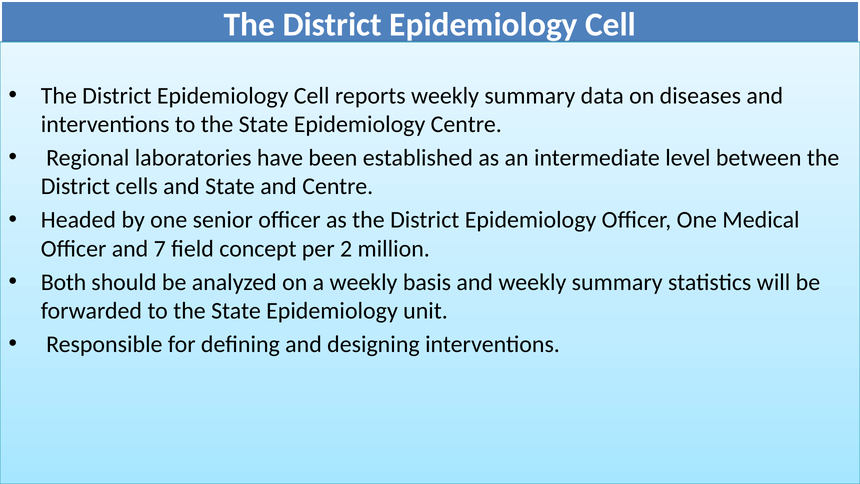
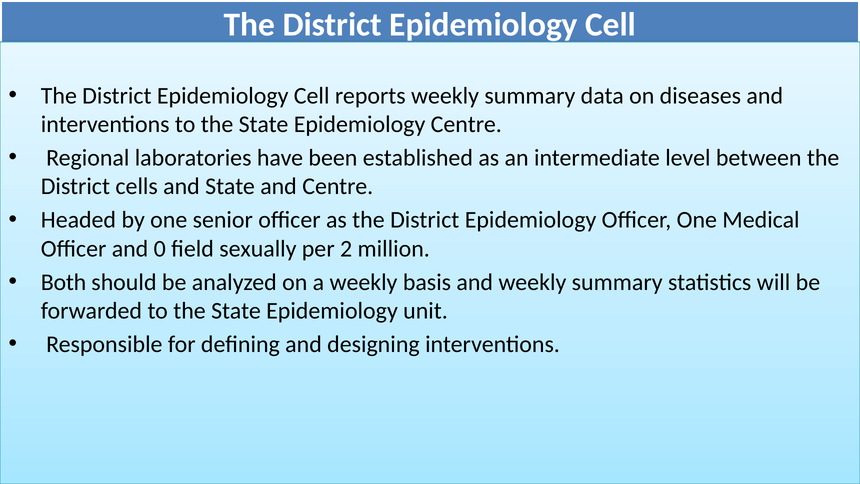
7: 7 -> 0
concept: concept -> sexually
